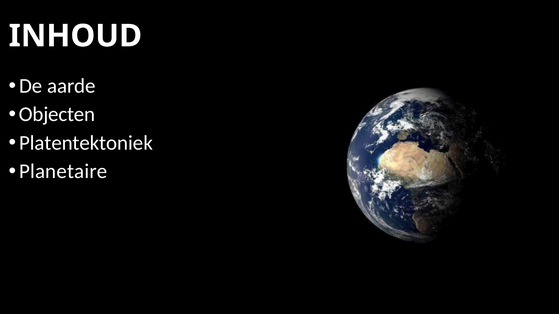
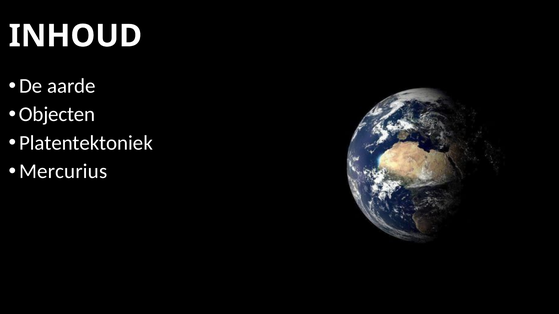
Planetaire: Planetaire -> Mercurius
